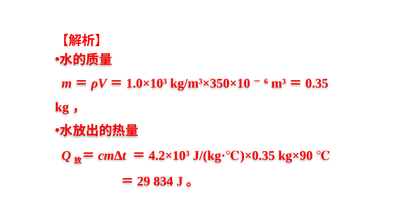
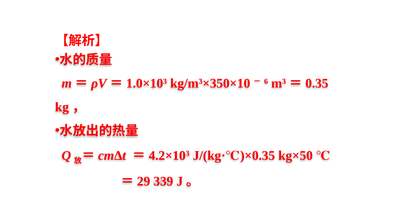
kg×90: kg×90 -> kg×50
834: 834 -> 339
